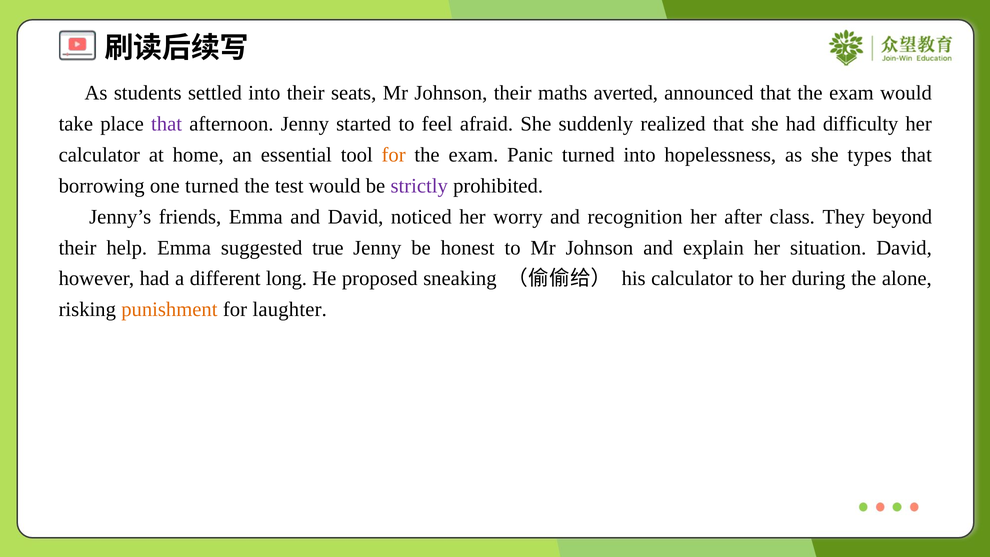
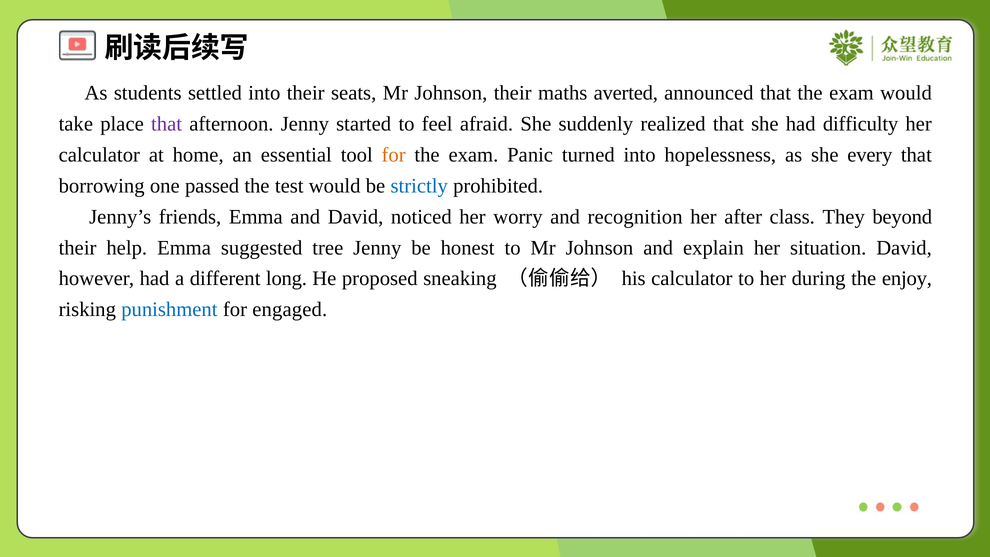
types: types -> every
one turned: turned -> passed
strictly colour: purple -> blue
true: true -> tree
alone: alone -> enjoy
punishment colour: orange -> blue
laughter: laughter -> engaged
